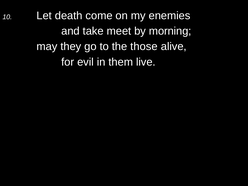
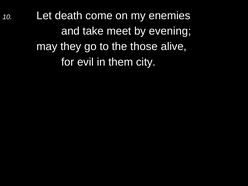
morning: morning -> evening
live: live -> city
